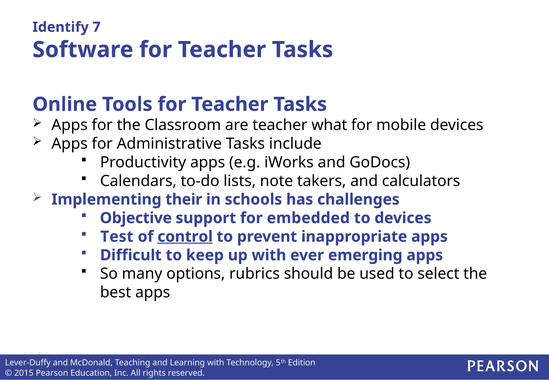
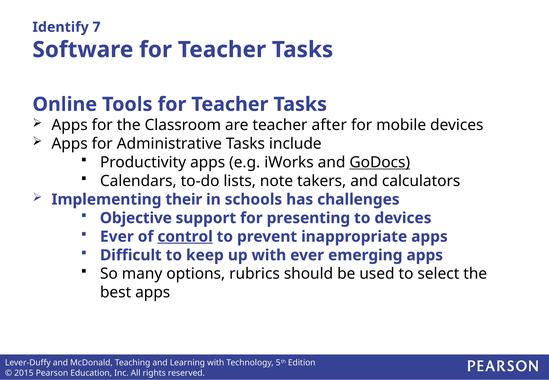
what: what -> after
GoDocs underline: none -> present
embedded: embedded -> presenting
Test at (117, 237): Test -> Ever
